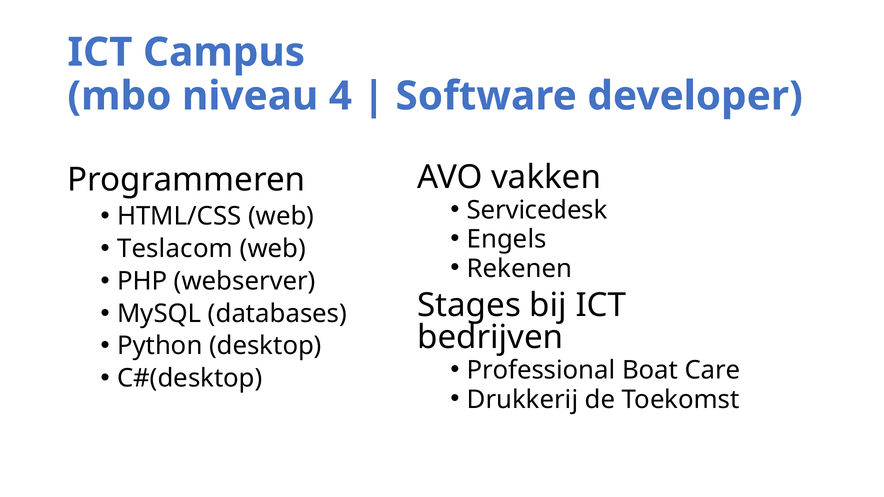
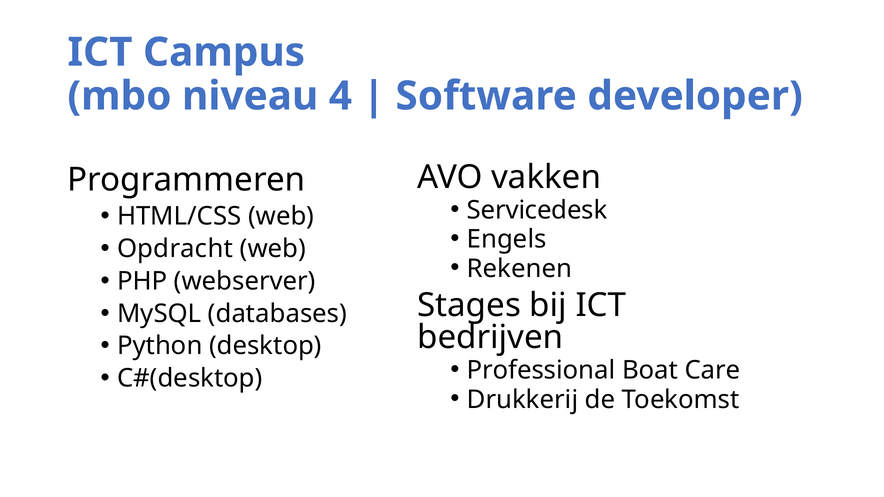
Teslacom: Teslacom -> Opdracht
